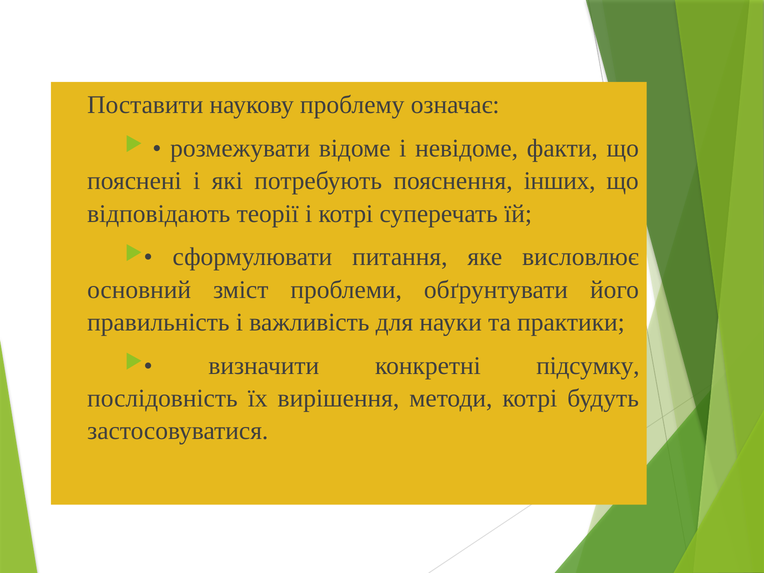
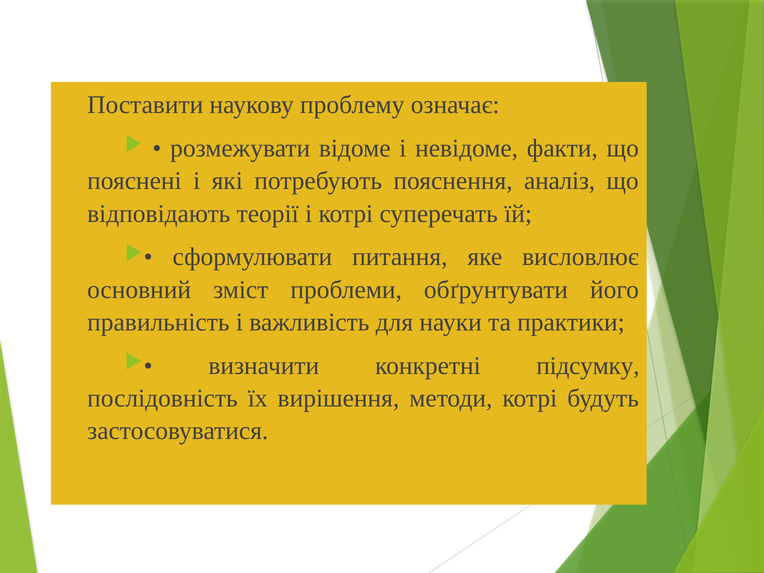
інших: інших -> аналіз
